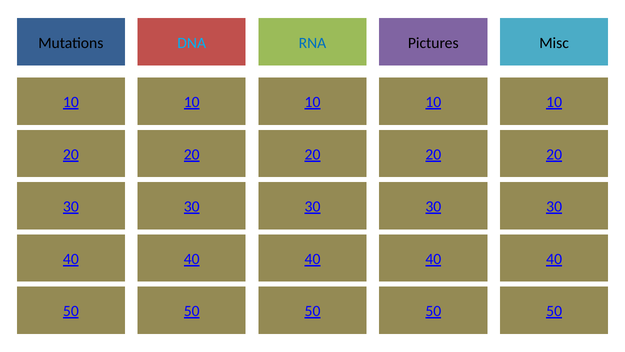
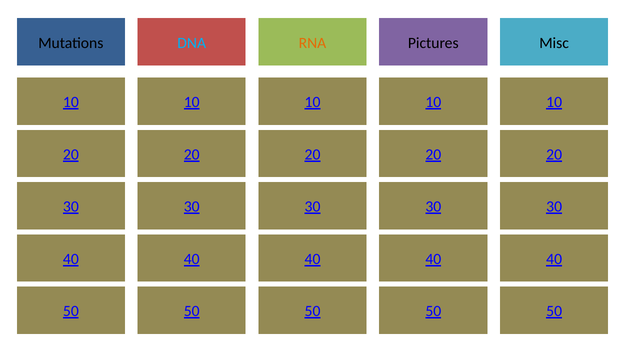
RNA colour: blue -> orange
